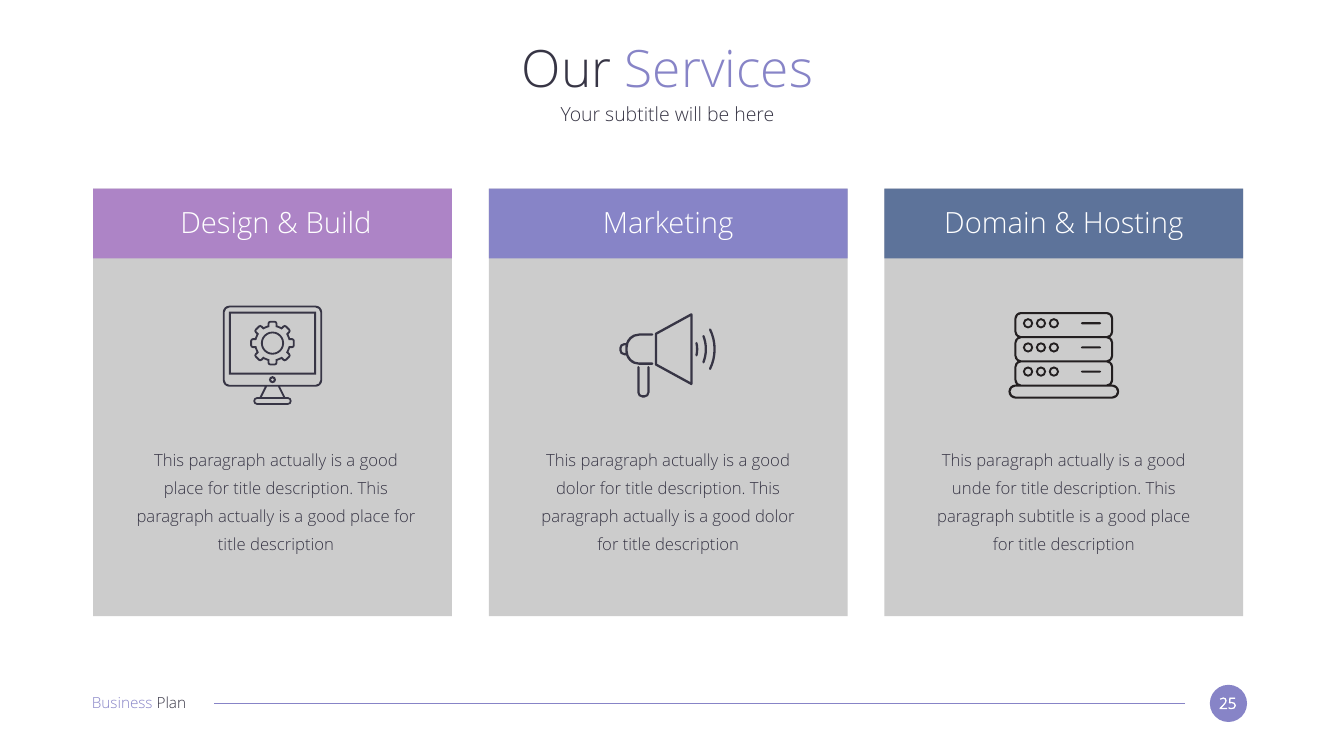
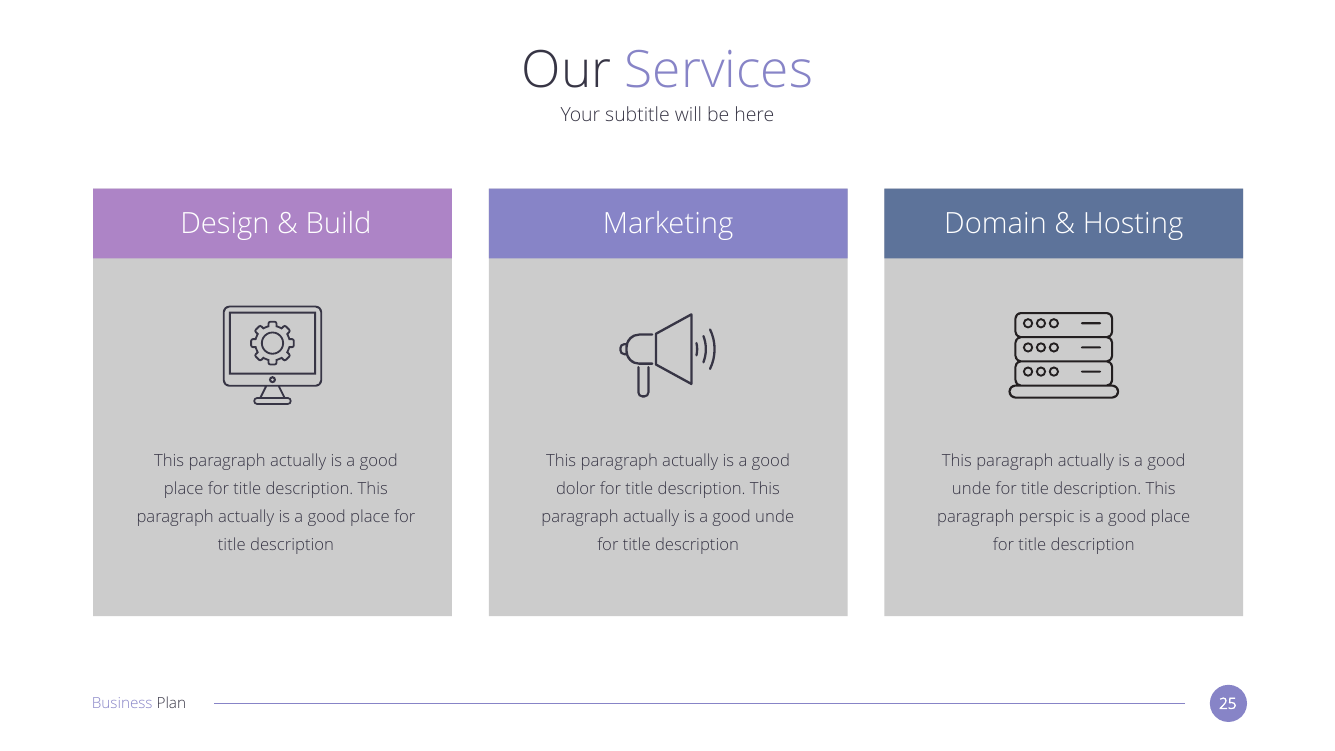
dolor at (775, 517): dolor -> unde
paragraph subtitle: subtitle -> perspic
